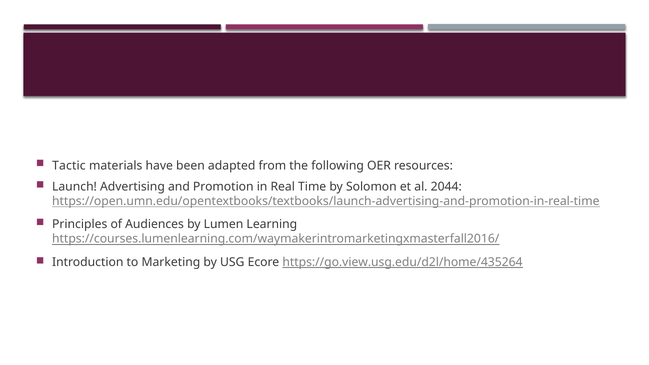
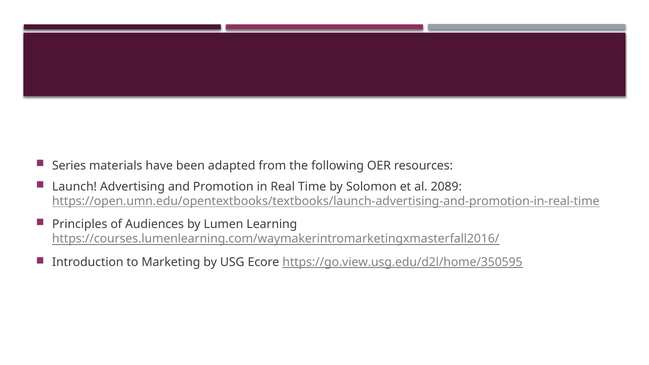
Tactic: Tactic -> Series
2044: 2044 -> 2089
https://go.view.usg.edu/d2l/home/435264: https://go.view.usg.edu/d2l/home/435264 -> https://go.view.usg.edu/d2l/home/350595
